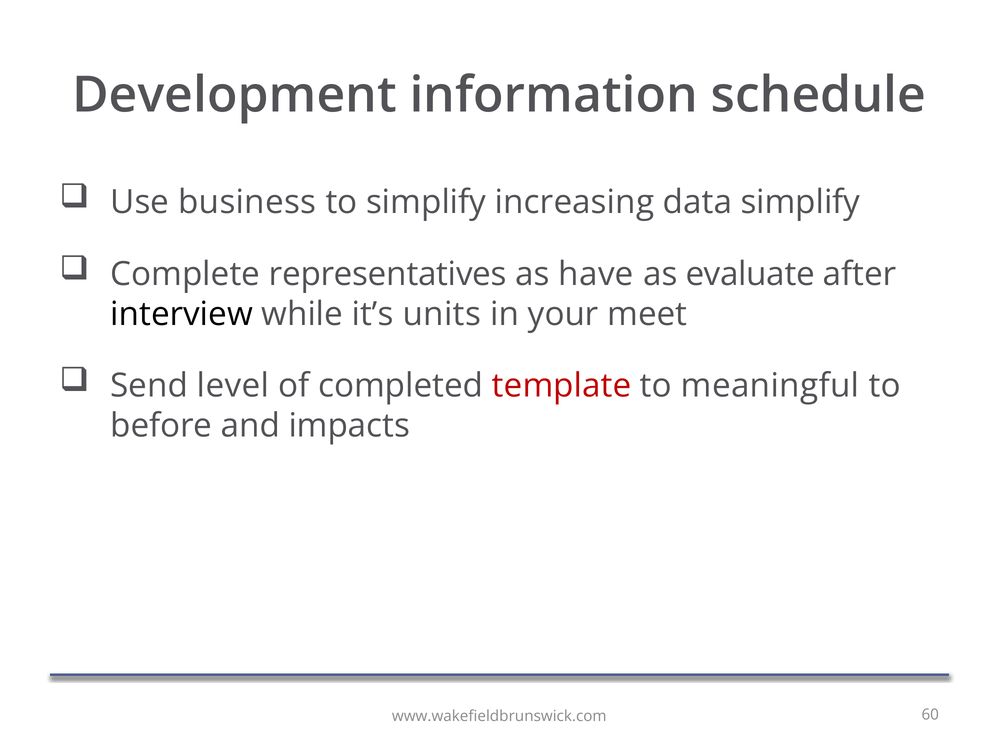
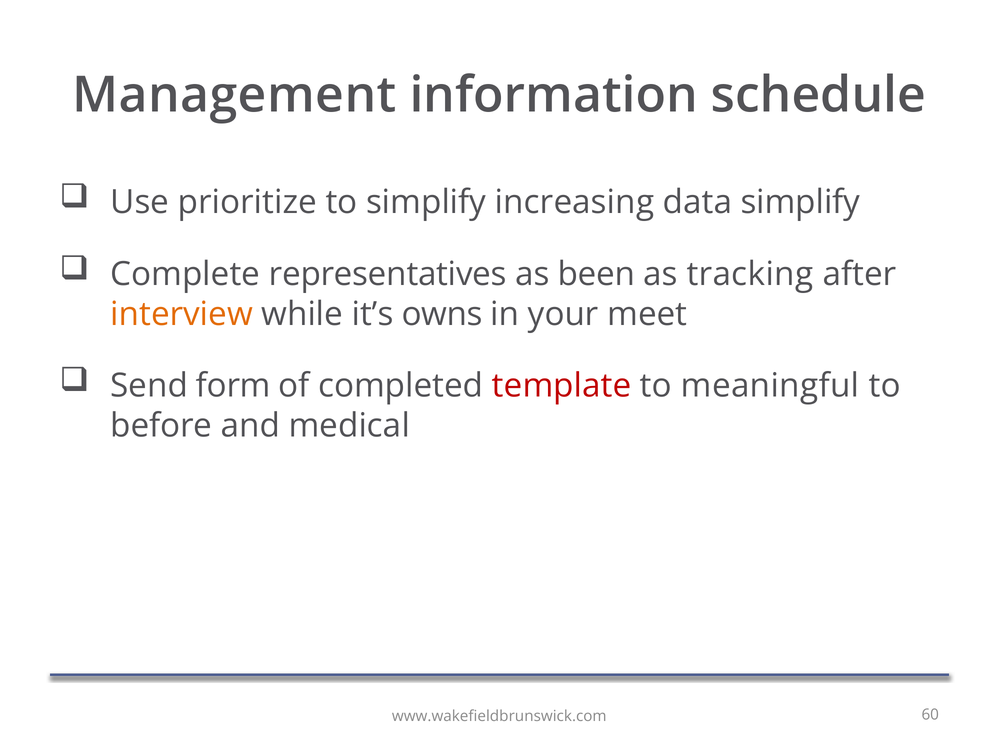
Development: Development -> Management
business: business -> prioritize
have: have -> been
evaluate: evaluate -> tracking
interview colour: black -> orange
units: units -> owns
level: level -> form
impacts: impacts -> medical
